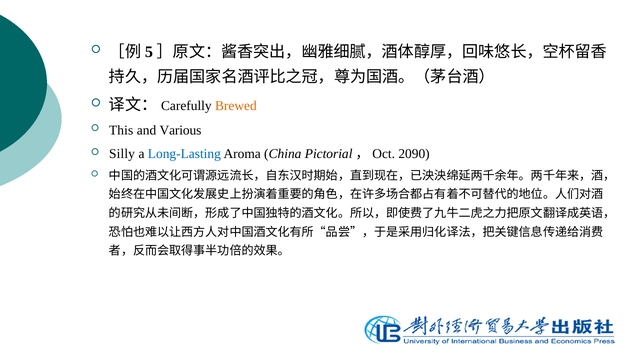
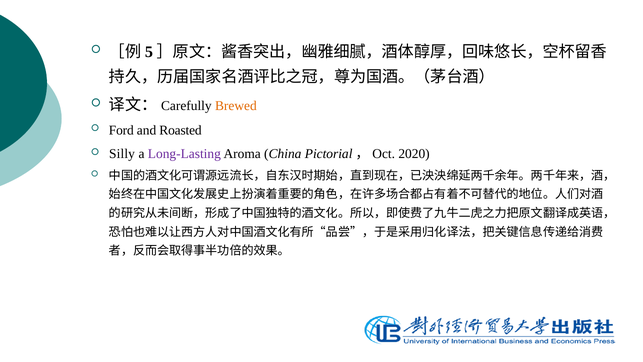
This: This -> Ford
Various: Various -> Roasted
Long-Lasting colour: blue -> purple
2090: 2090 -> 2020
